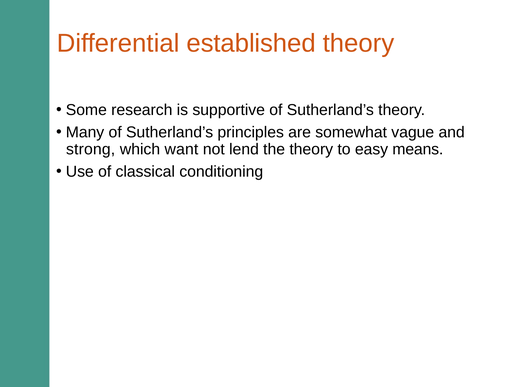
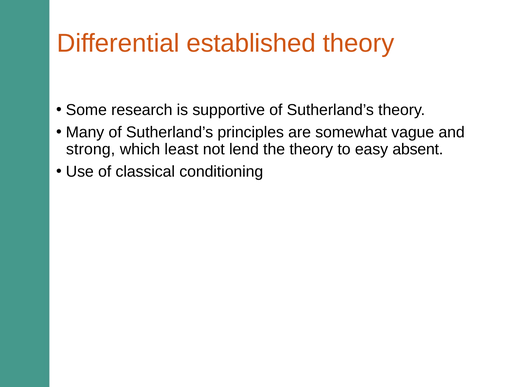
want: want -> least
means: means -> absent
